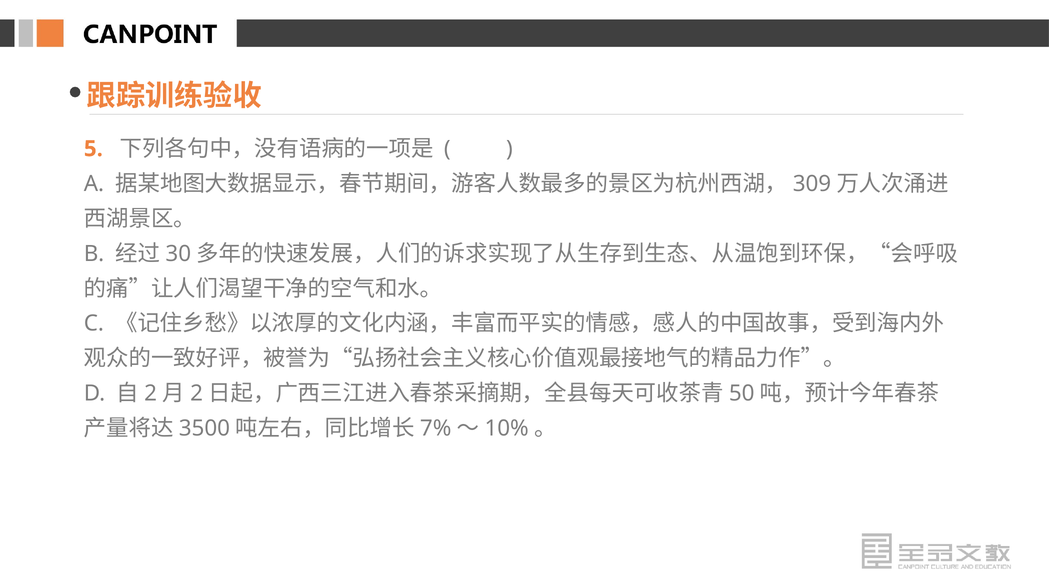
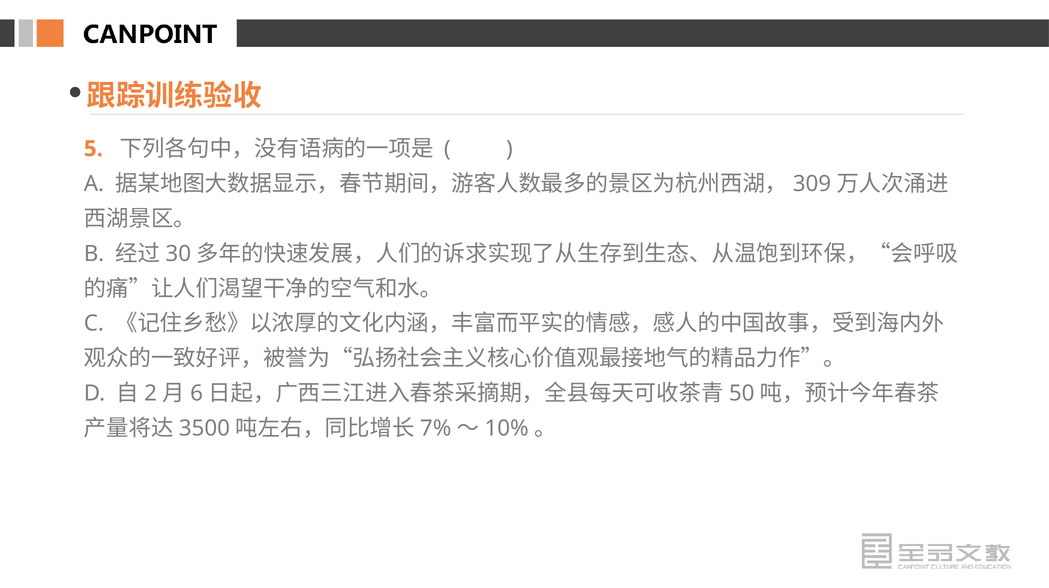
2 at (197, 394): 2 -> 6
